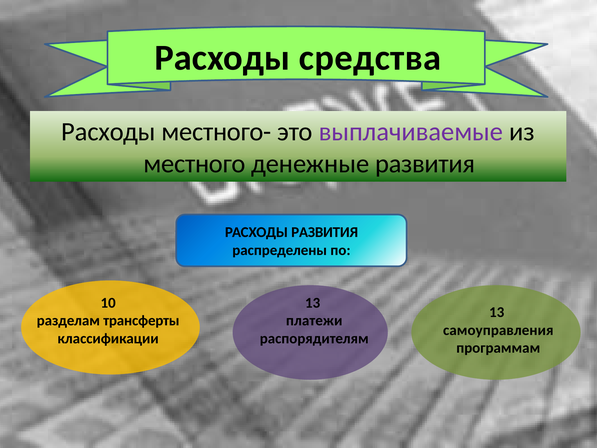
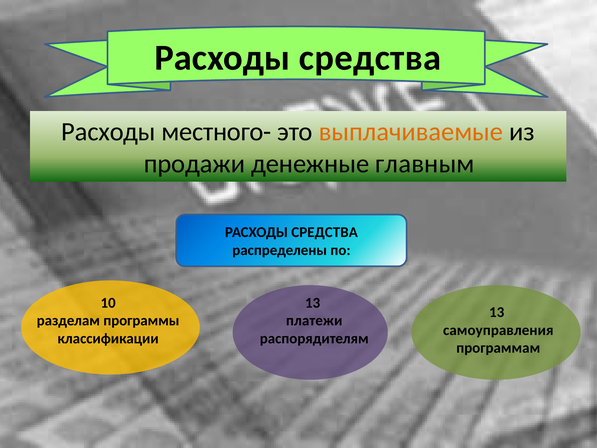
выплачиваемые colour: purple -> orange
местного: местного -> продажи
денежные развития: развития -> главным
РАЗВИТИЯ at (325, 232): РАЗВИТИЯ -> СРЕДСТВА
трансферты: трансферты -> программы
